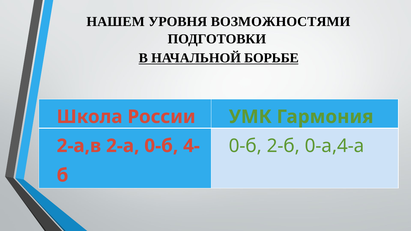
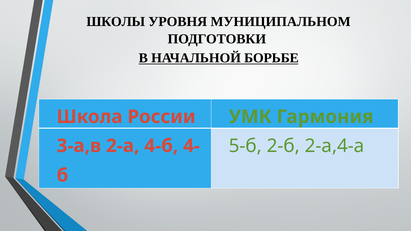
НАШЕМ: НАШЕМ -> ШКОЛЫ
ВОЗМОЖНОСТЯМИ: ВОЗМОЖНОСТЯМИ -> МУНИЦИПАЛЬНОМ
0-б at (245, 146): 0-б -> 5-б
0-а,4-а: 0-а,4-а -> 2-а,4-а
2-а,в: 2-а,в -> 3-а,в
2-а 0-б: 0-б -> 4-б
